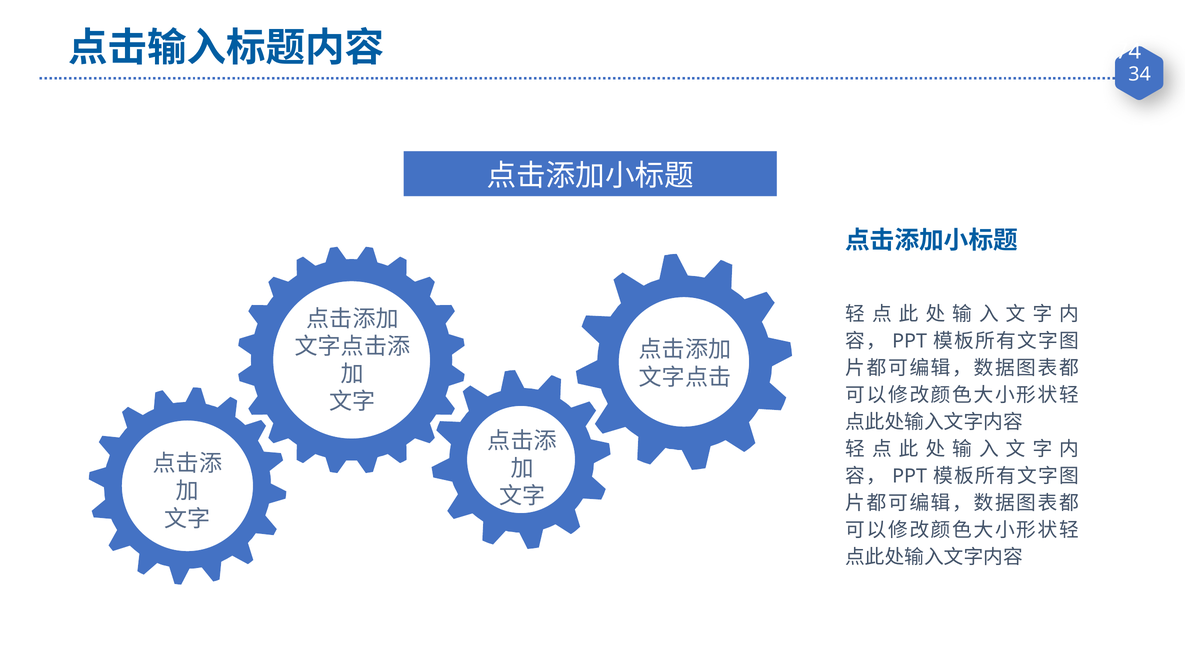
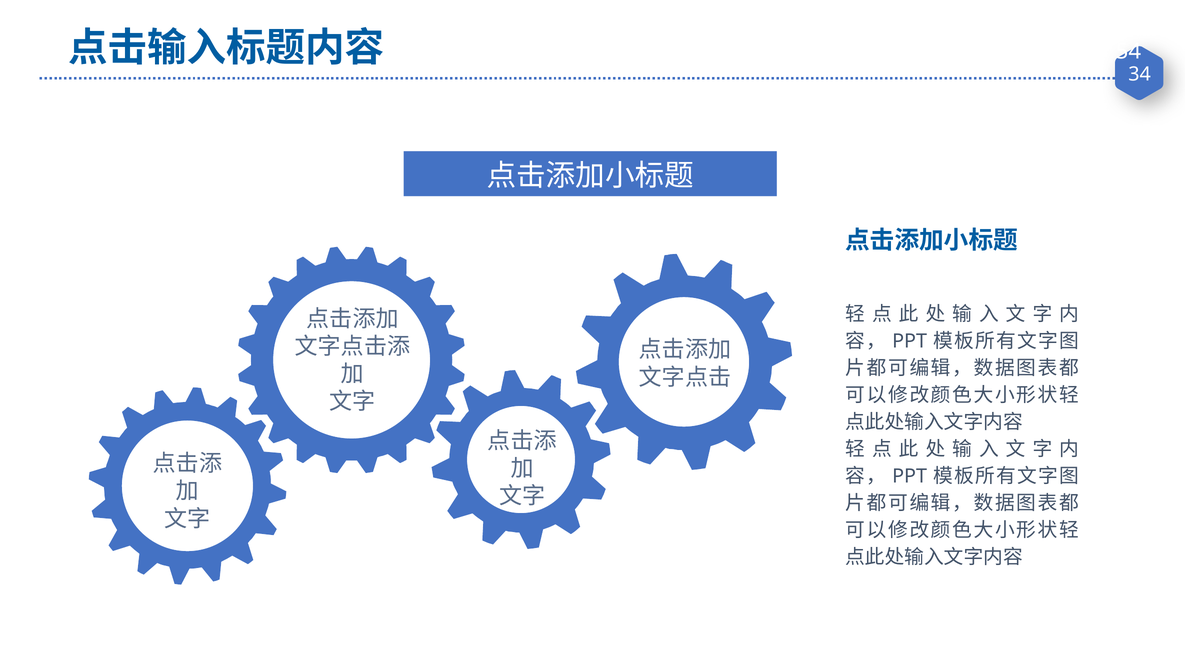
74: 74 -> 54
